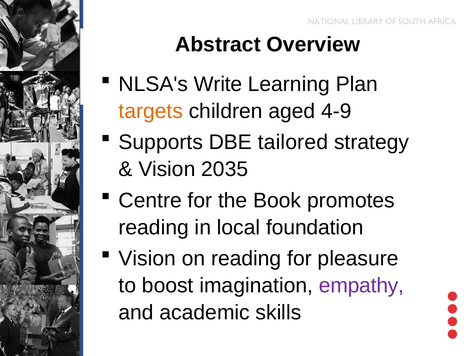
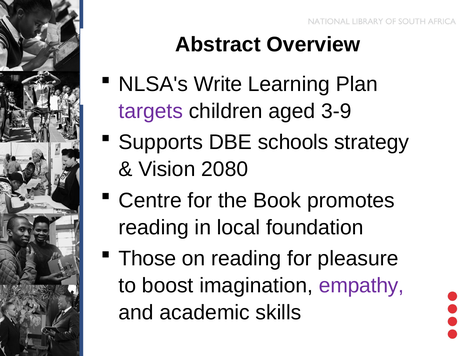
targets colour: orange -> purple
4-9: 4-9 -> 3-9
tailored: tailored -> schools
2035: 2035 -> 2080
Vision at (147, 258): Vision -> Those
